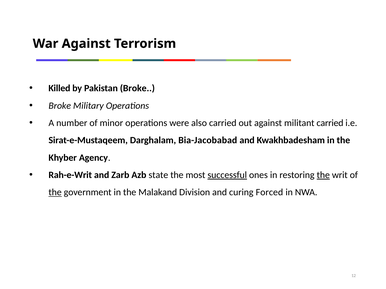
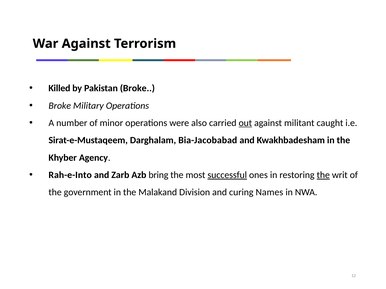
out underline: none -> present
militant carried: carried -> caught
Rah-e-Writ: Rah-e-Writ -> Rah-e-Into
state: state -> bring
the at (55, 193) underline: present -> none
Forced: Forced -> Names
